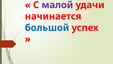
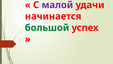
большой colour: blue -> green
